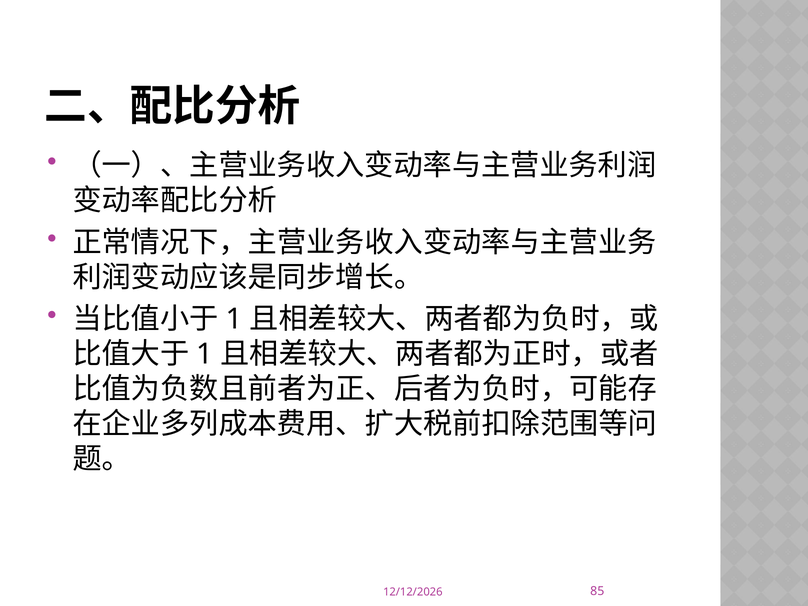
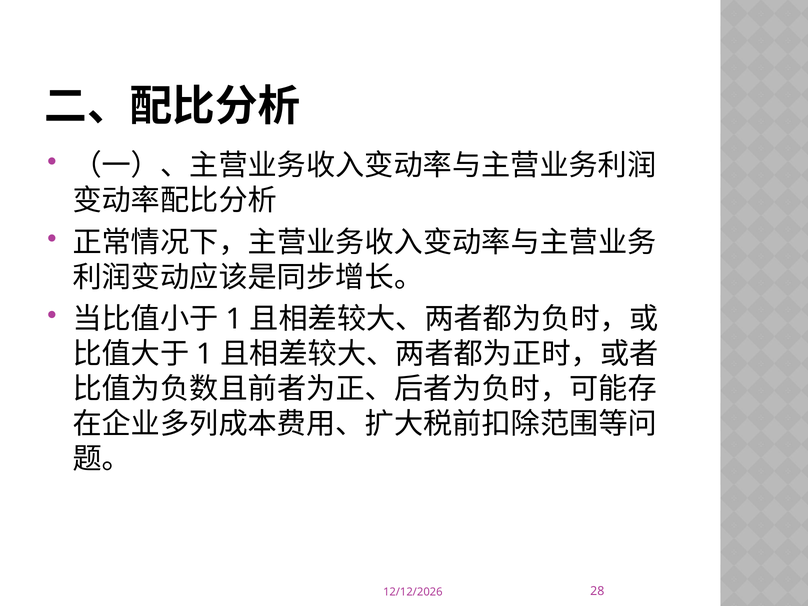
85: 85 -> 28
